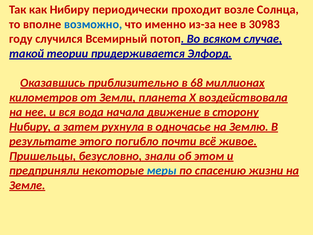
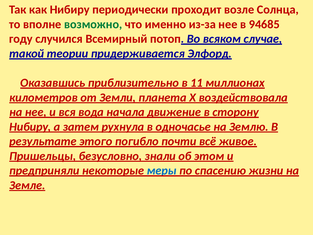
возможно colour: blue -> green
30983: 30983 -> 94685
68: 68 -> 11
